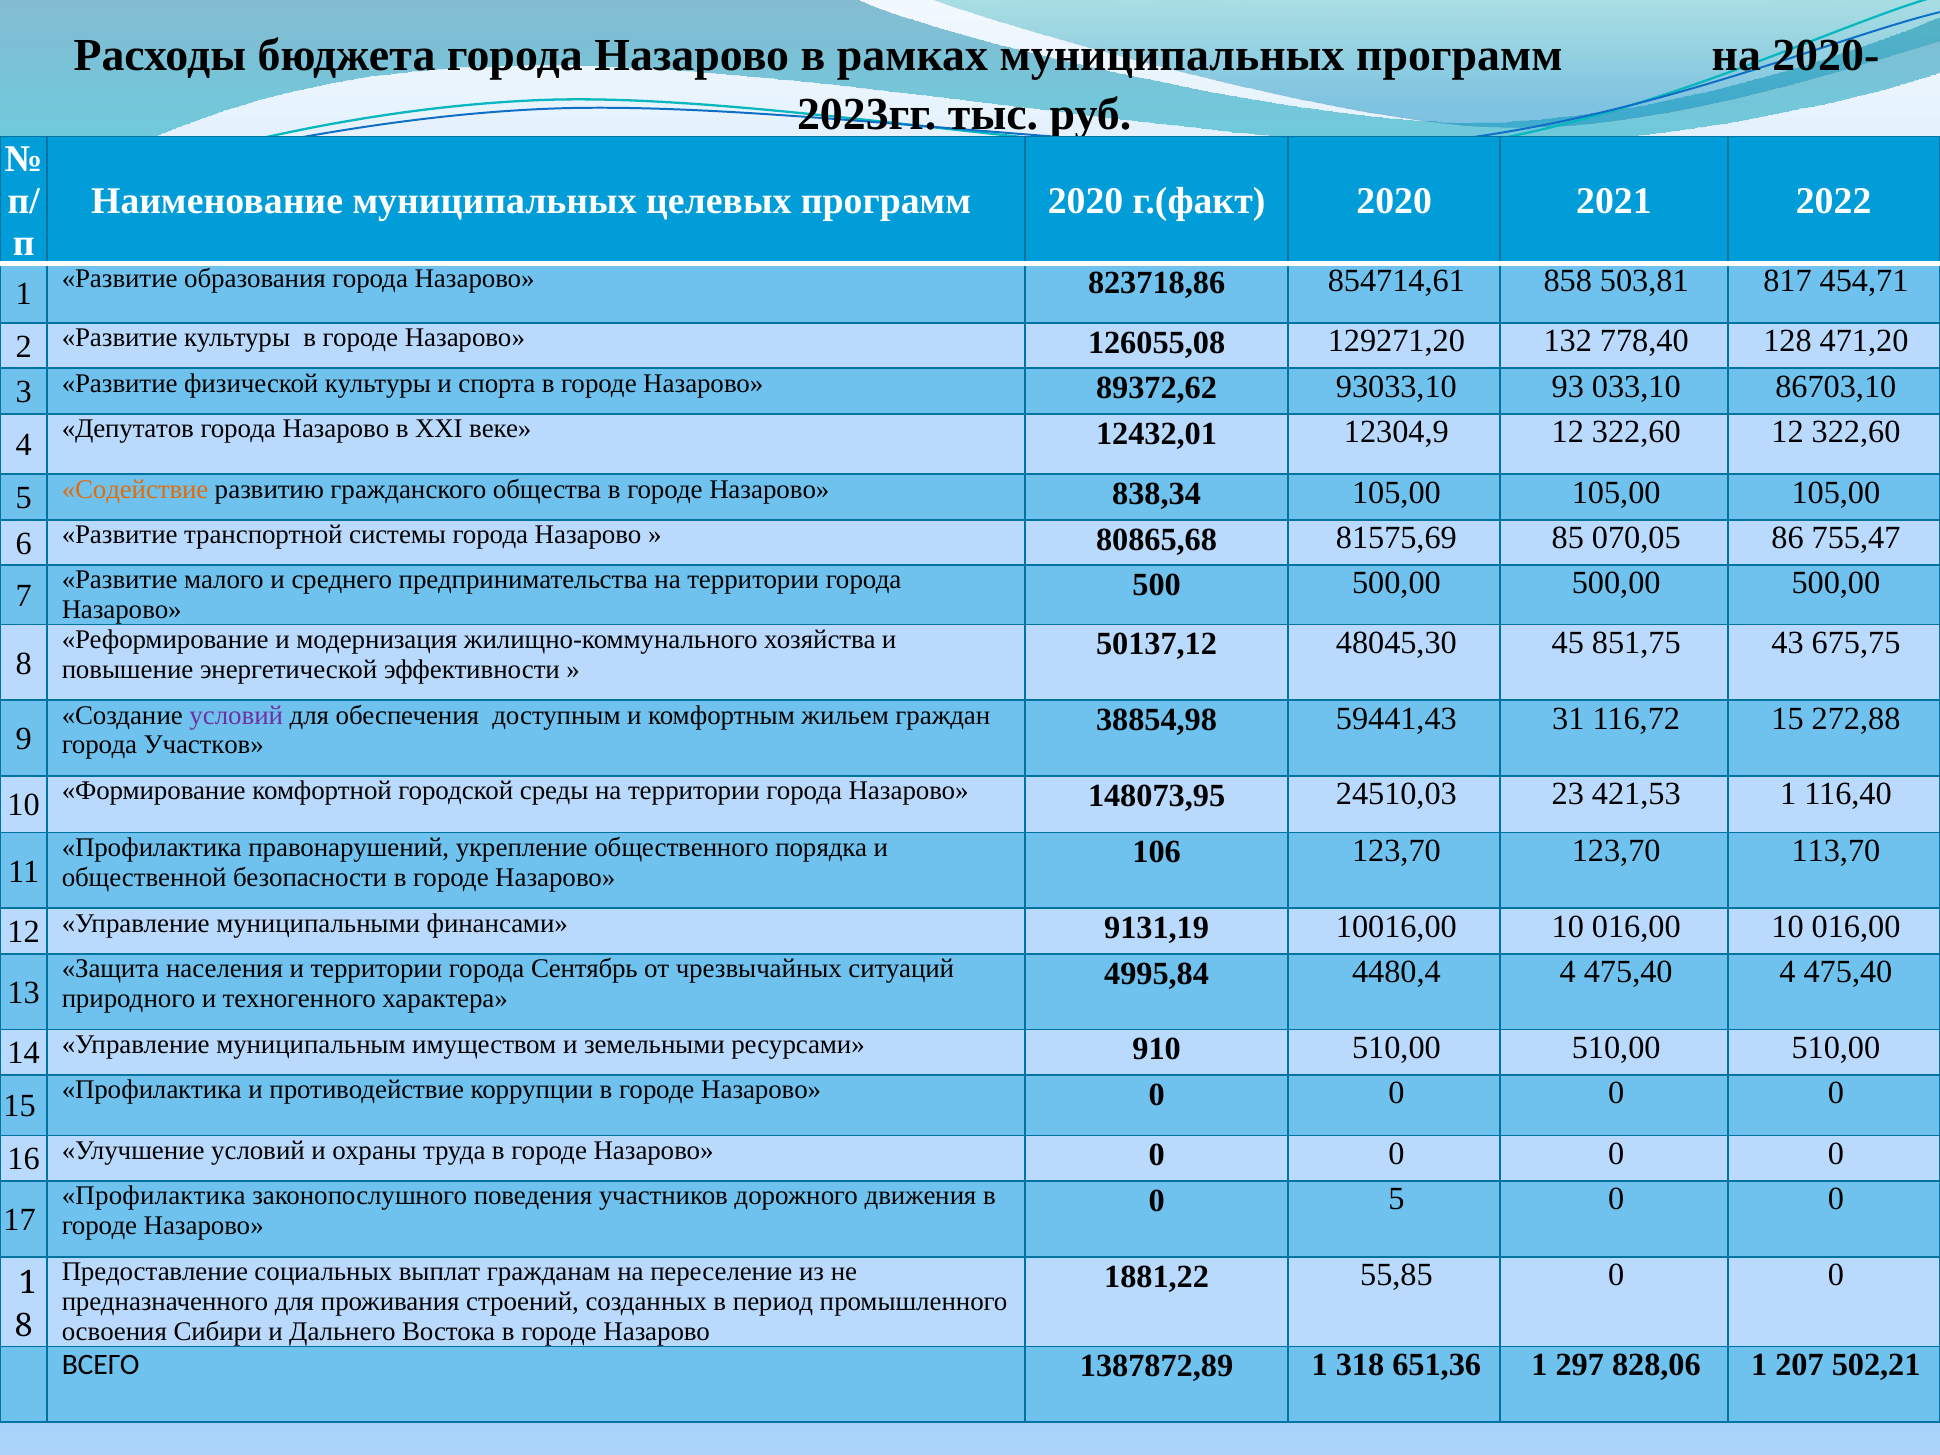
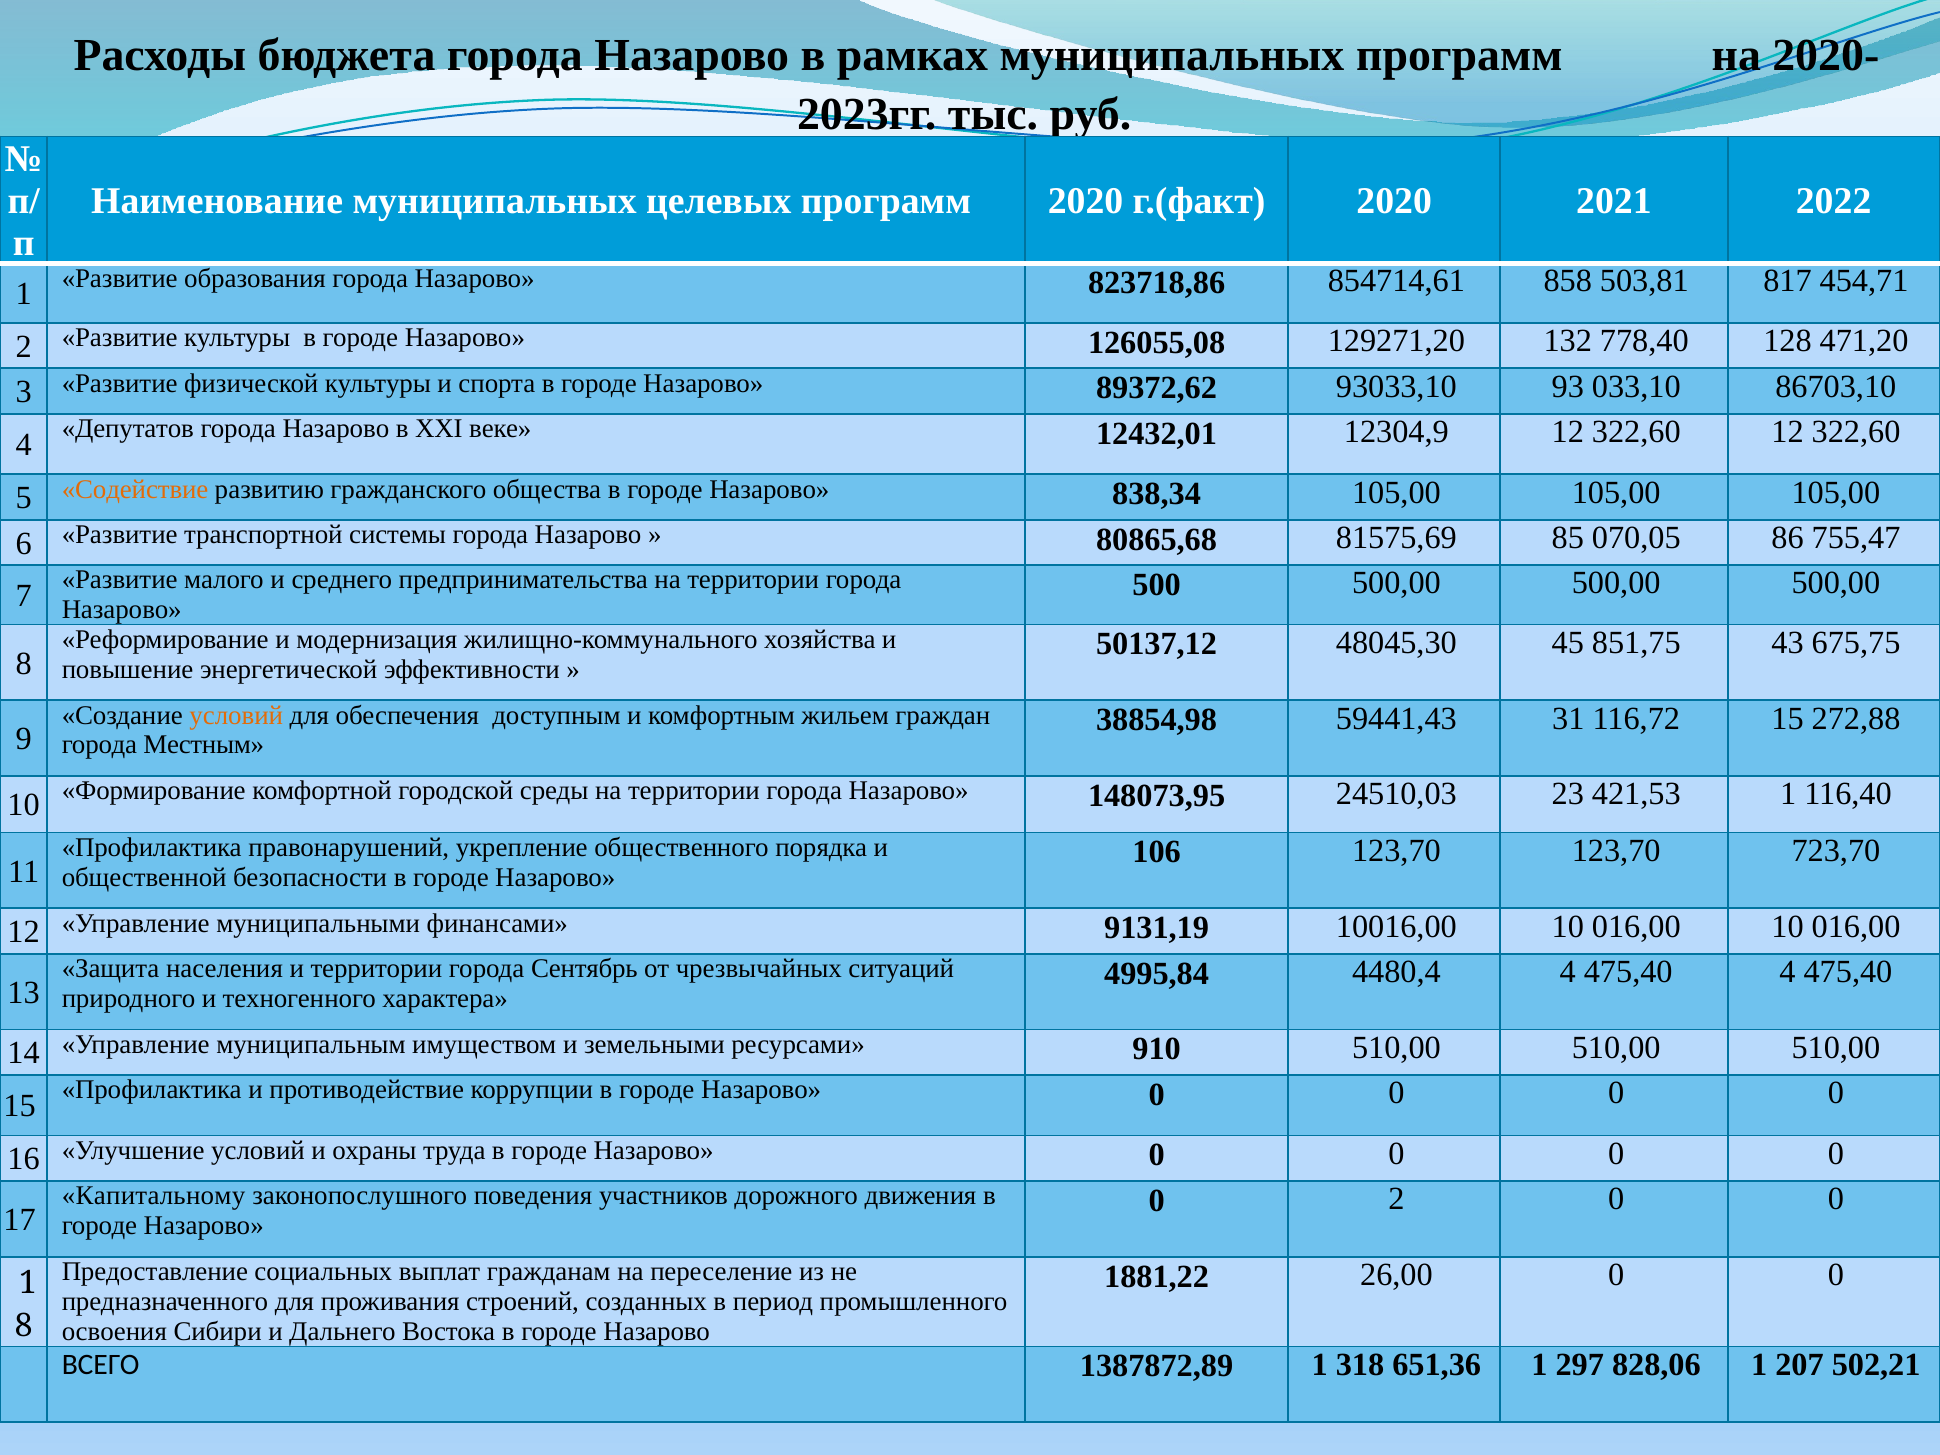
условий at (236, 715) colour: purple -> orange
Участков: Участков -> Местным
113,70: 113,70 -> 723,70
Профилактика at (154, 1196): Профилактика -> Капитальному
0 5: 5 -> 2
55,85: 55,85 -> 26,00
